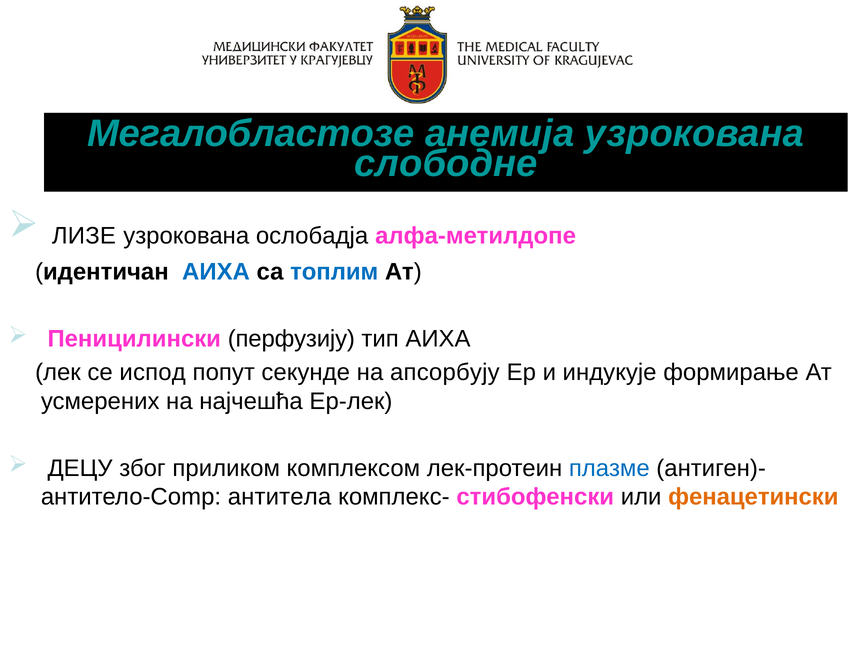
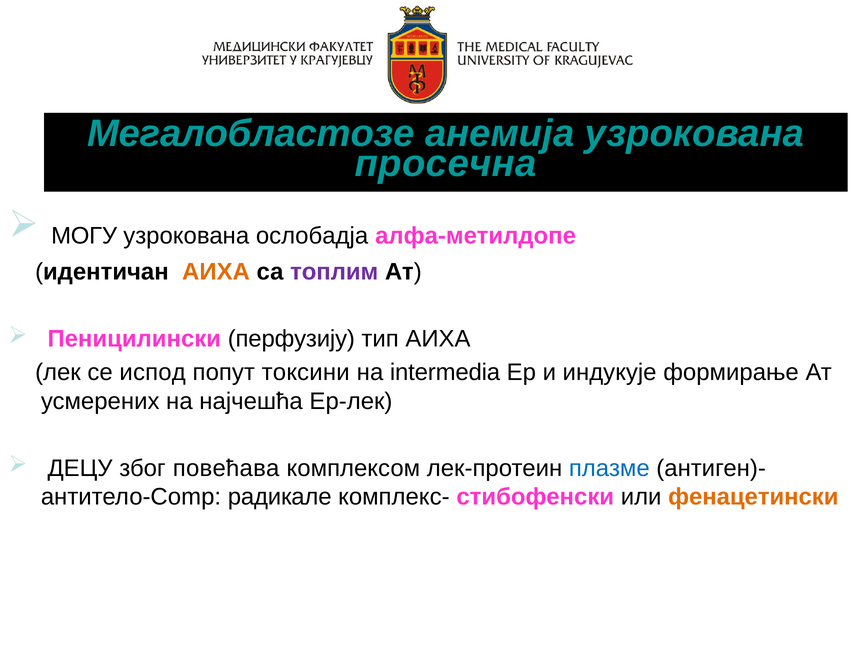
слободне: слободне -> просечна
ЛИЗЕ: ЛИЗЕ -> МОГУ
АИХА at (216, 272) colour: blue -> orange
топлим colour: blue -> purple
секунде: секунде -> токсини
апсорбују: апсорбују -> intermedia
приликом: приликом -> повећава
антитела: антитела -> радикале
